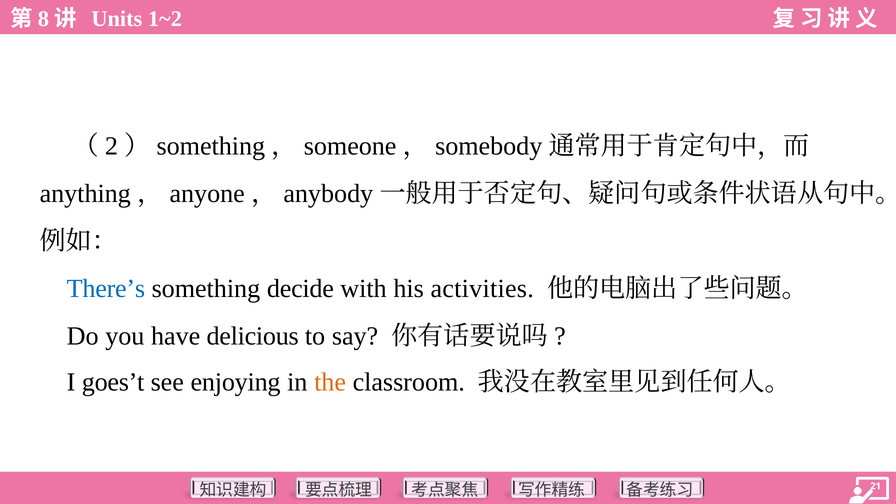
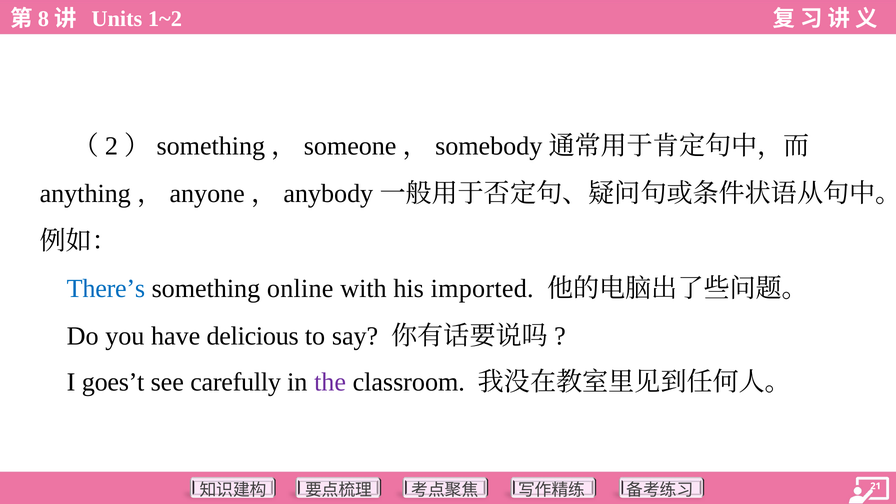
decide: decide -> online
activities: activities -> imported
enjoying: enjoying -> carefully
the colour: orange -> purple
